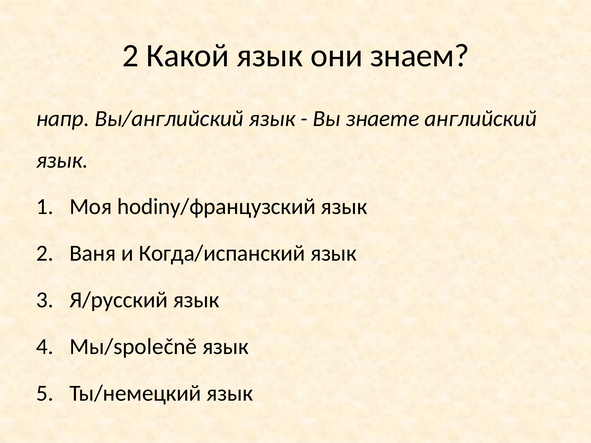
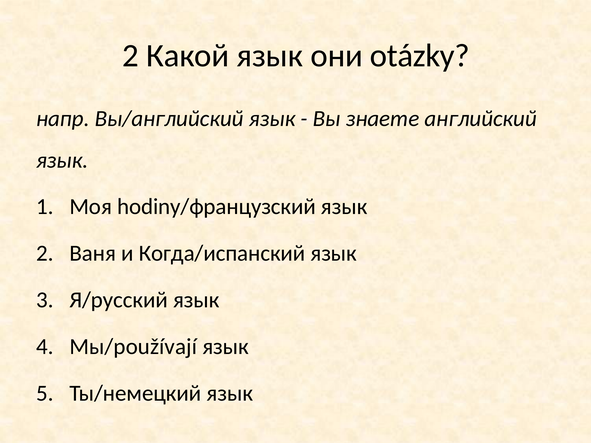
знаем: знаем -> otázky
Мы/společně: Мы/společně -> Мы/používají
